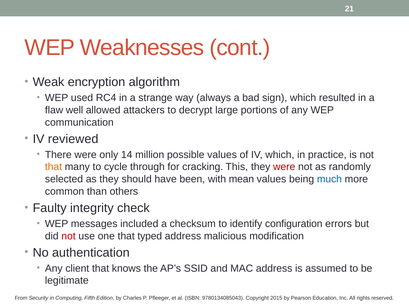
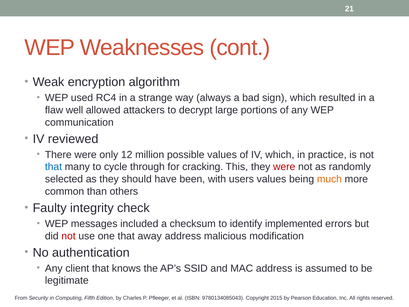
14: 14 -> 12
that at (53, 167) colour: orange -> blue
mean: mean -> users
much colour: blue -> orange
configuration: configuration -> implemented
typed: typed -> away
